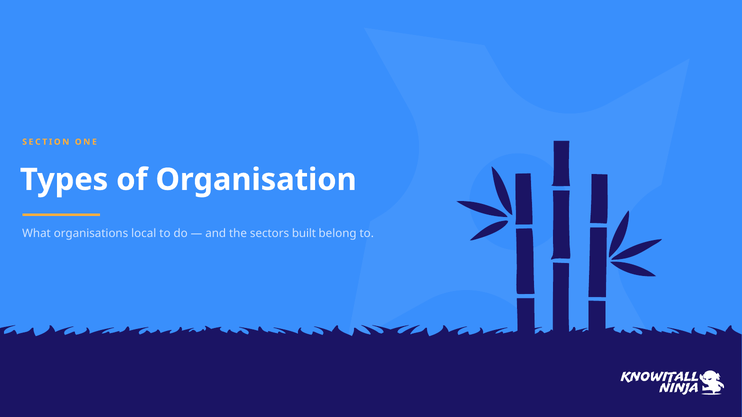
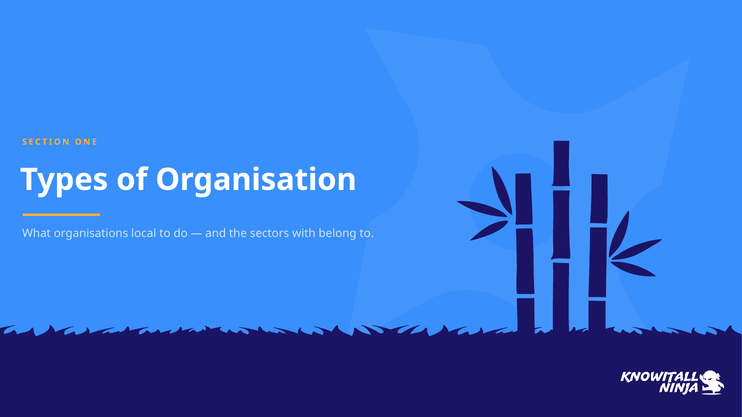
built: built -> with
